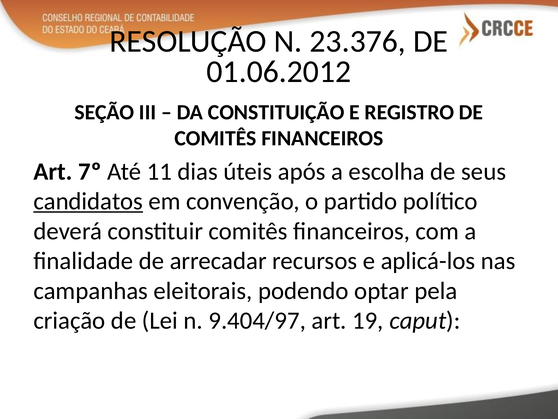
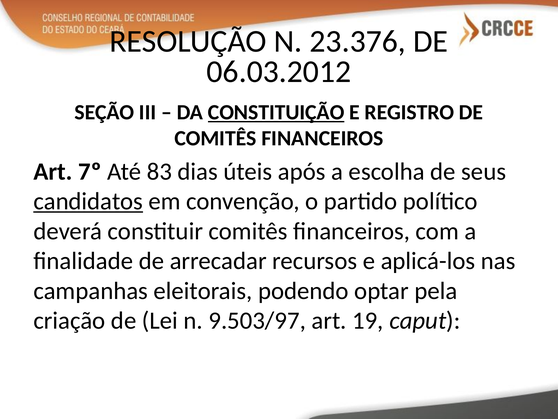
01.06.2012: 01.06.2012 -> 06.03.2012
CONSTITUIÇÃO underline: none -> present
11: 11 -> 83
9.404/97: 9.404/97 -> 9.503/97
